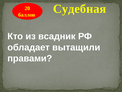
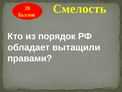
Судебная: Судебная -> Смелость
всадник: всадник -> порядок
